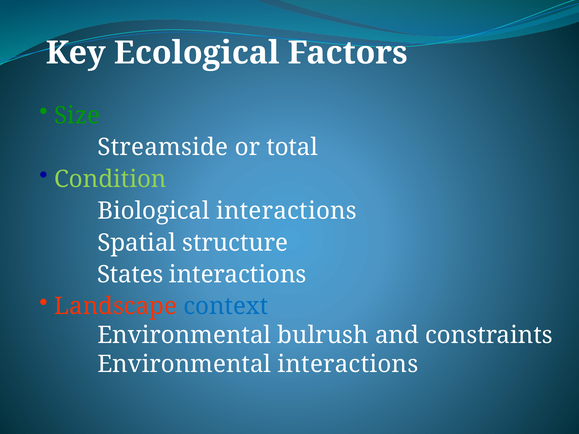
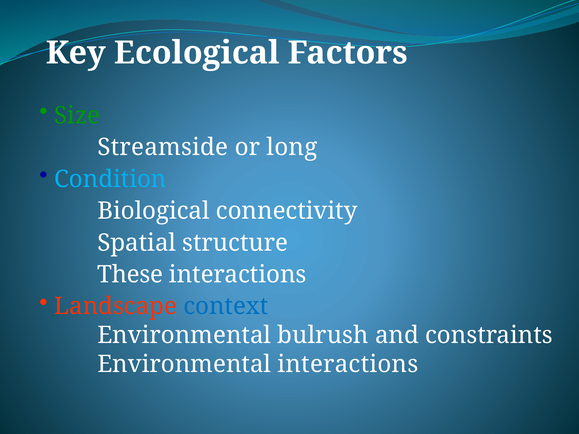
total: total -> long
Condition colour: light green -> light blue
Biological interactions: interactions -> connectivity
States: States -> These
